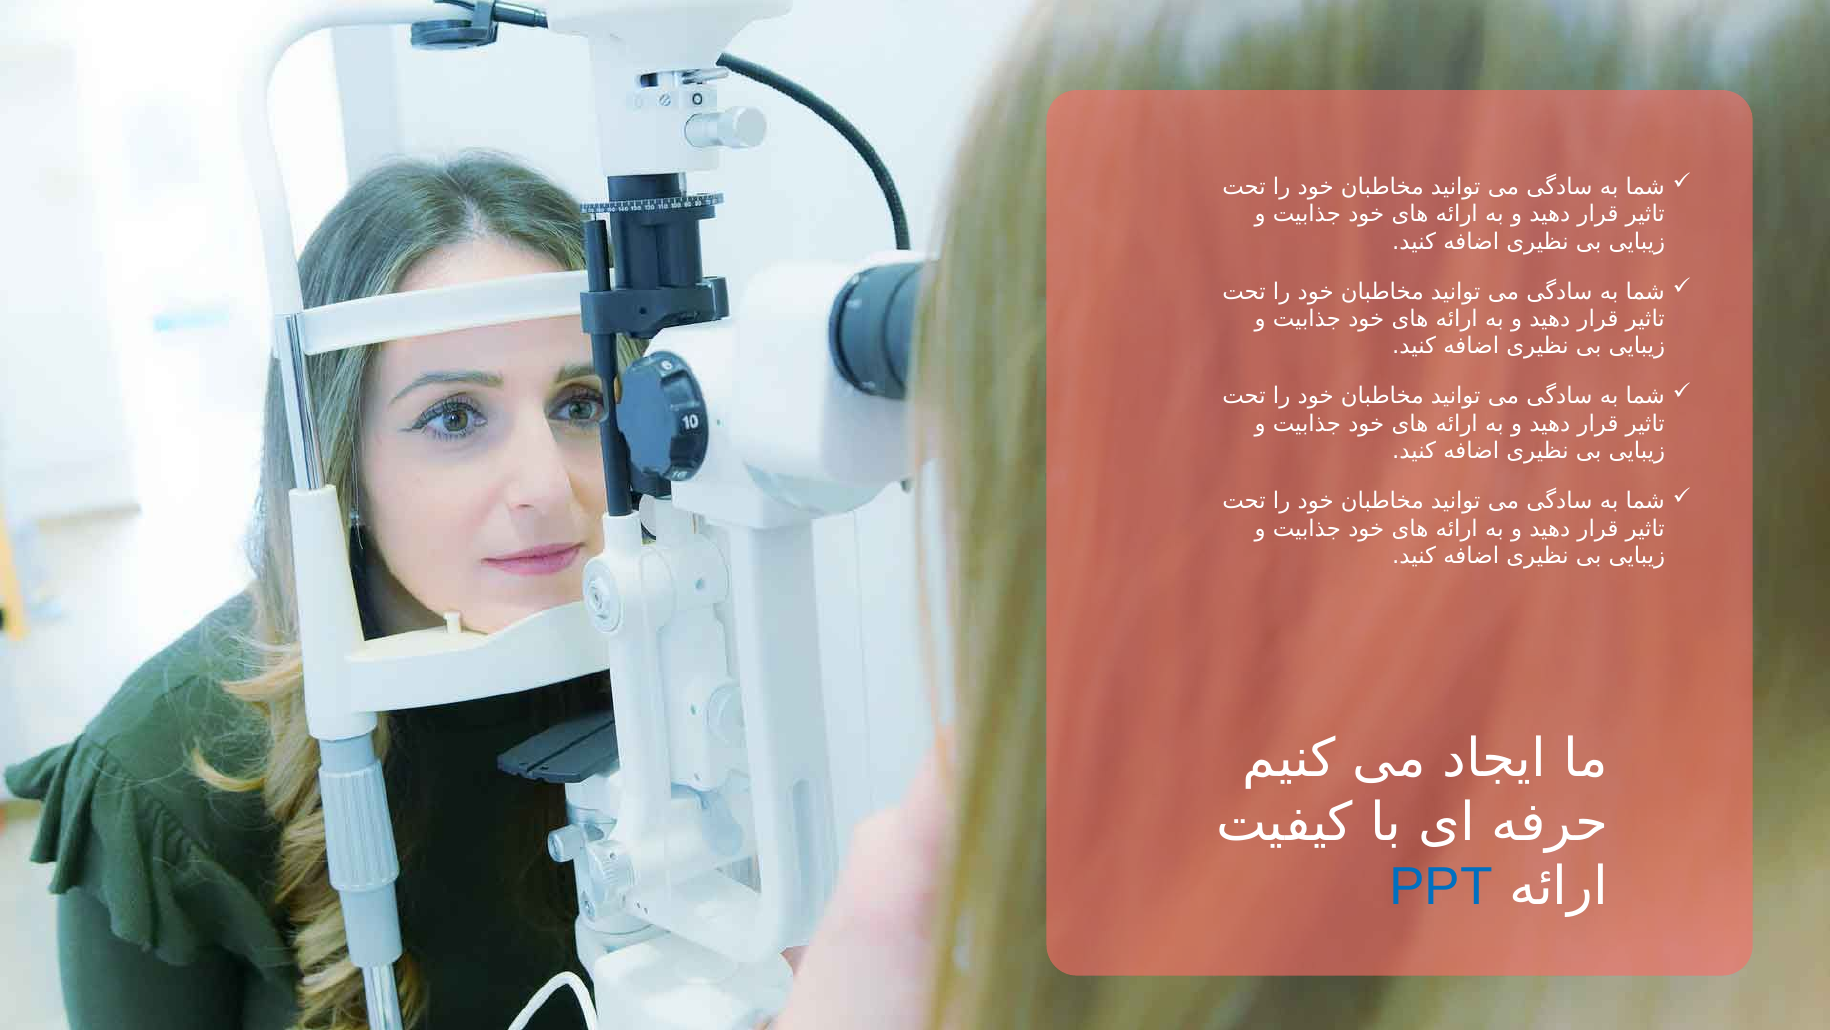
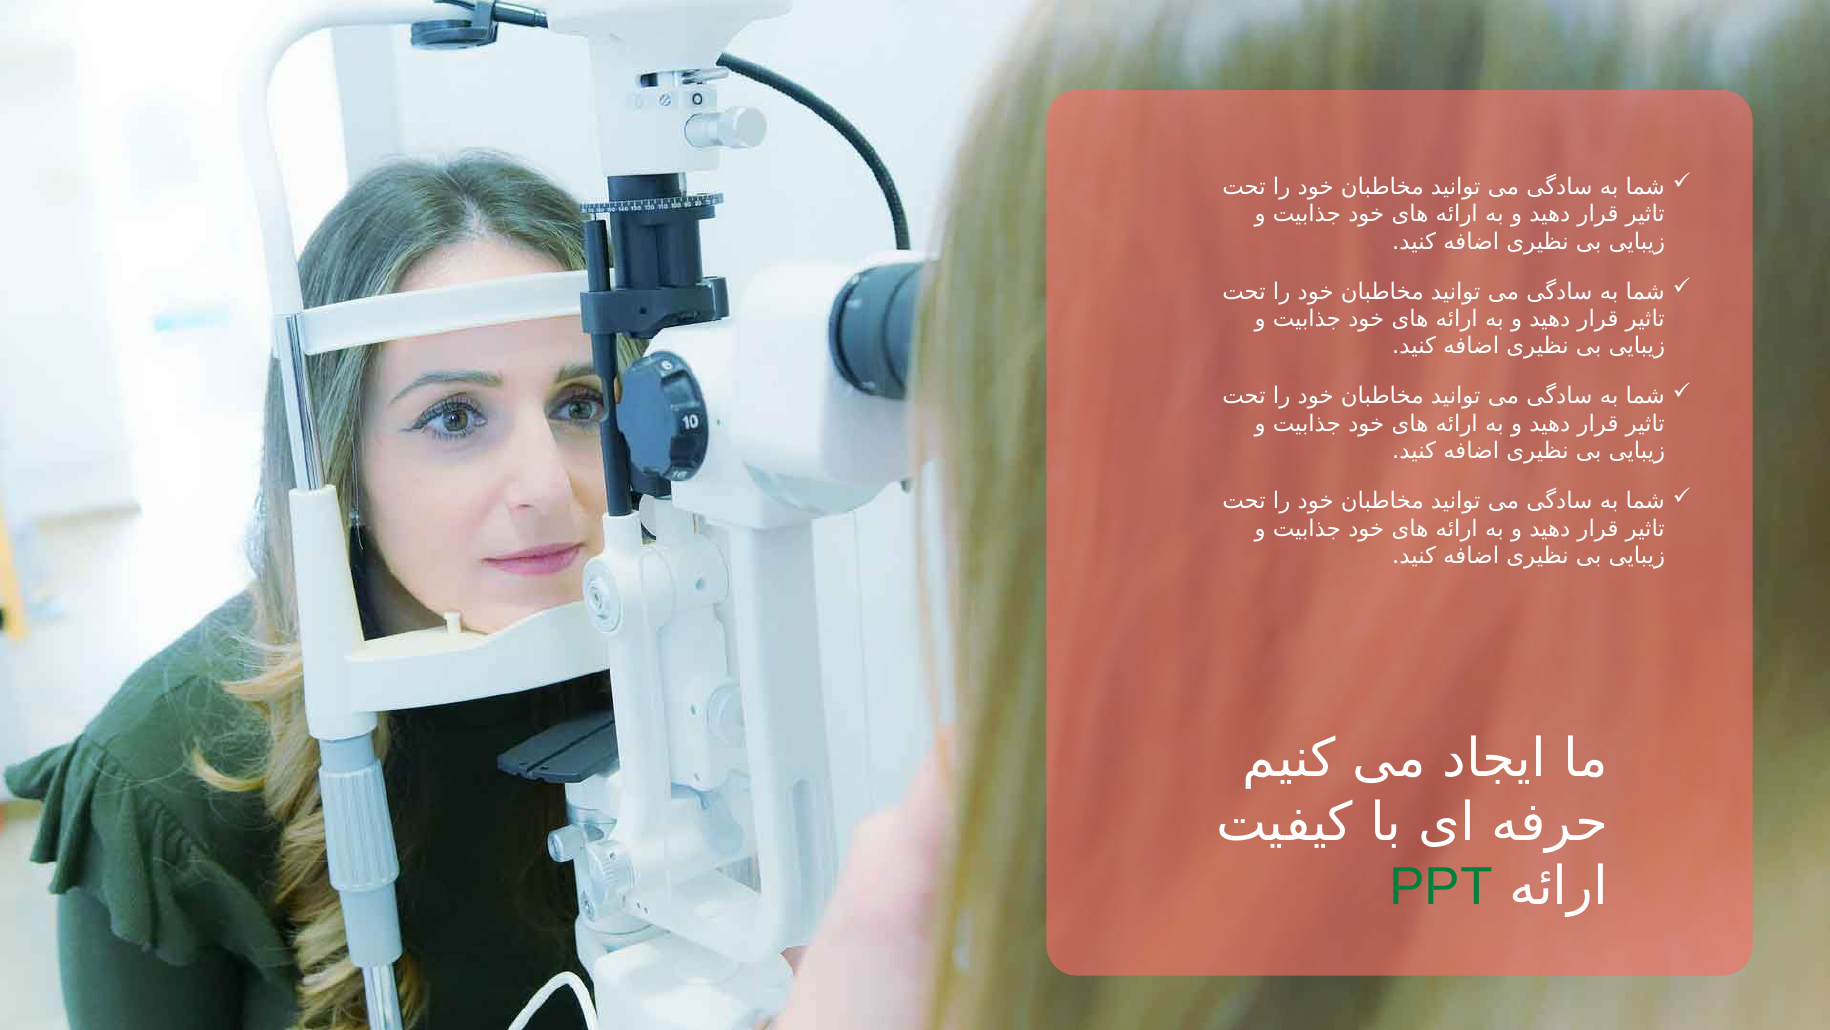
PPT colour: blue -> green
